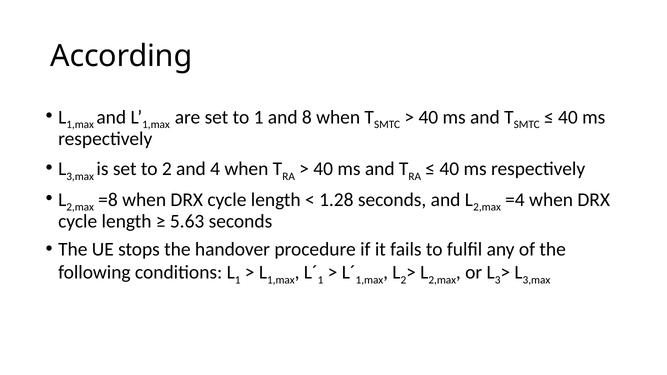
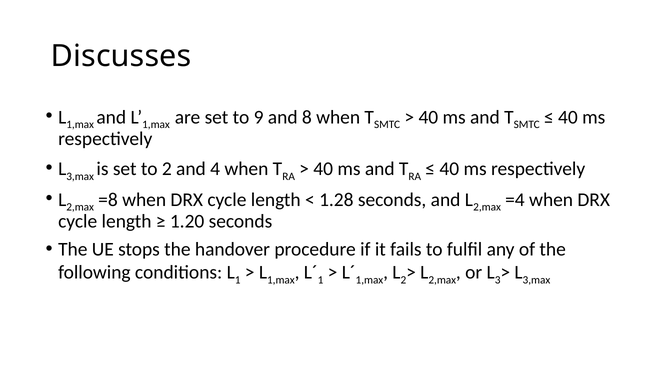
According: According -> Discusses
to 1: 1 -> 9
5.63: 5.63 -> 1.20
